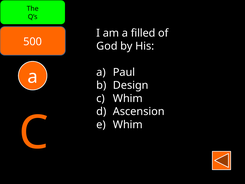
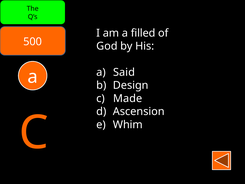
Paul: Paul -> Said
c Whim: Whim -> Made
